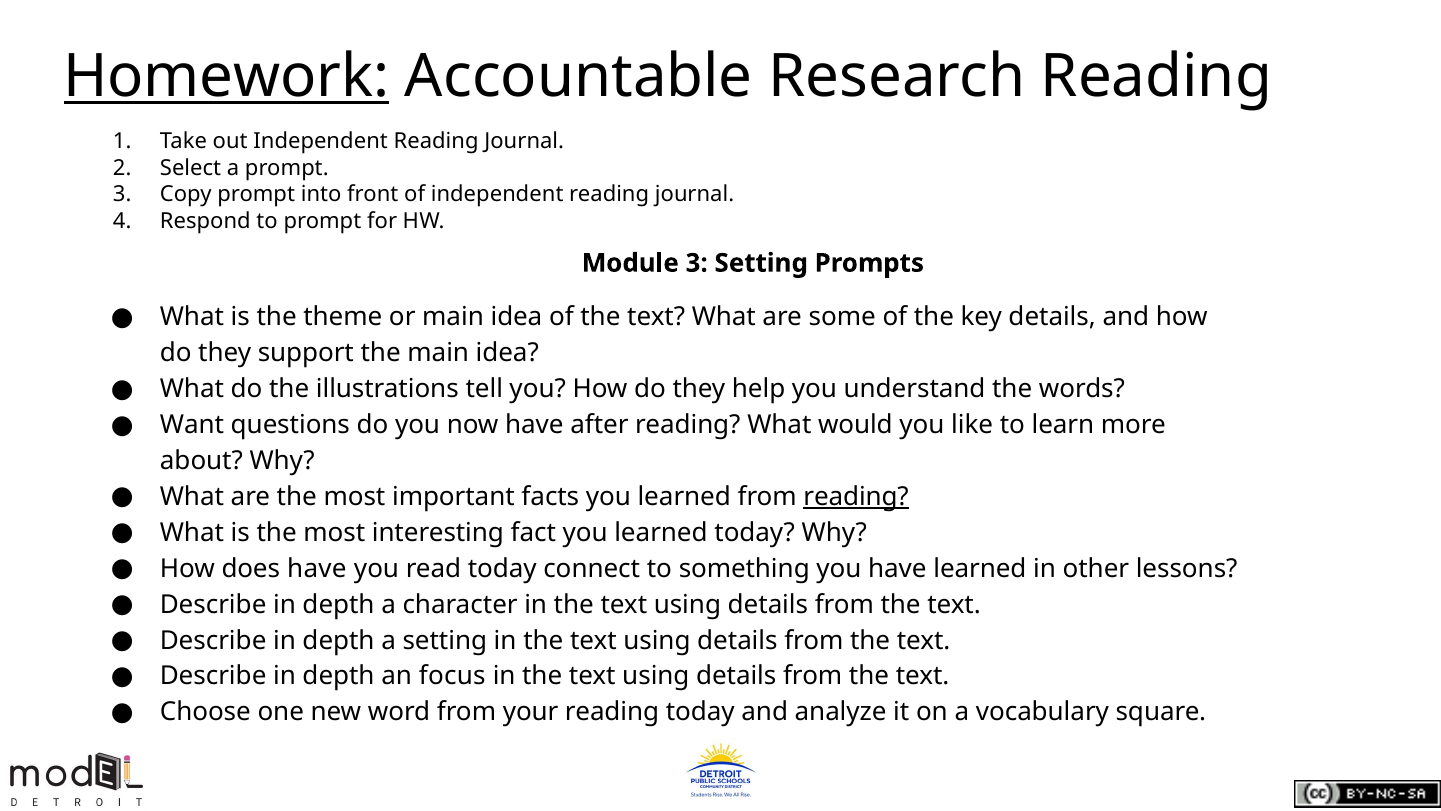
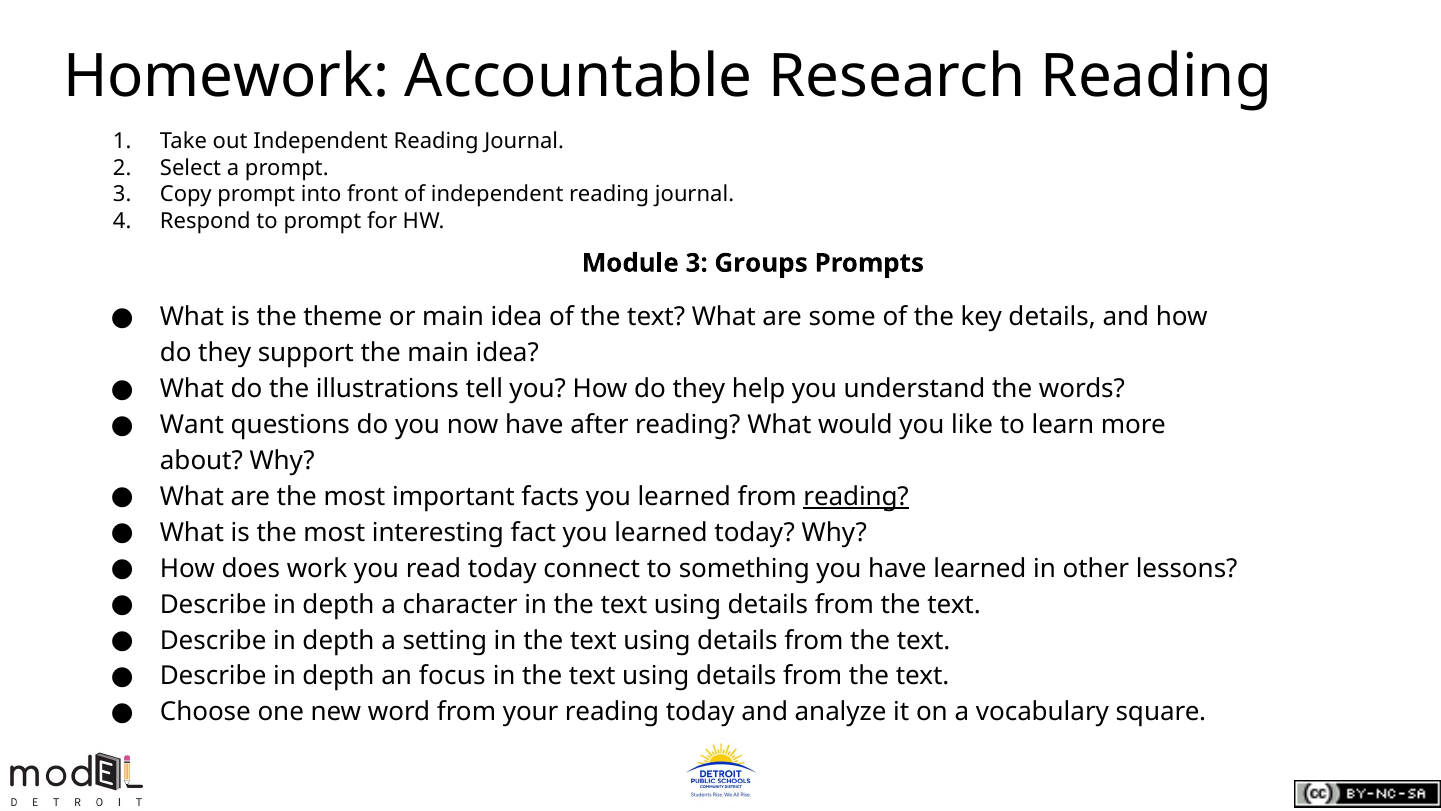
Homework underline: present -> none
3 Setting: Setting -> Groups
does have: have -> work
